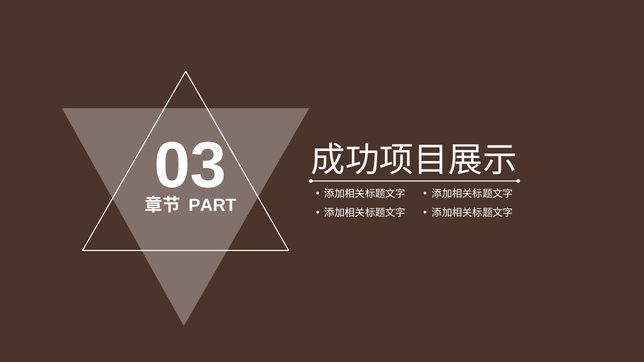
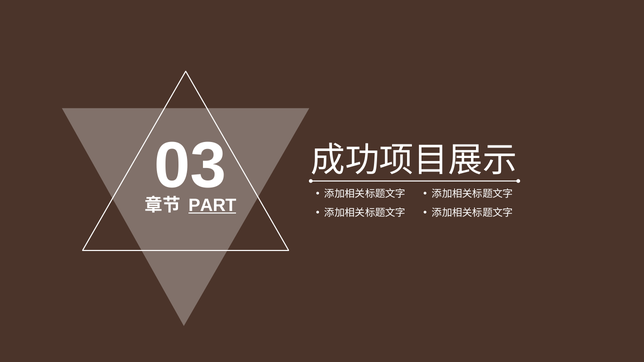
PART underline: none -> present
